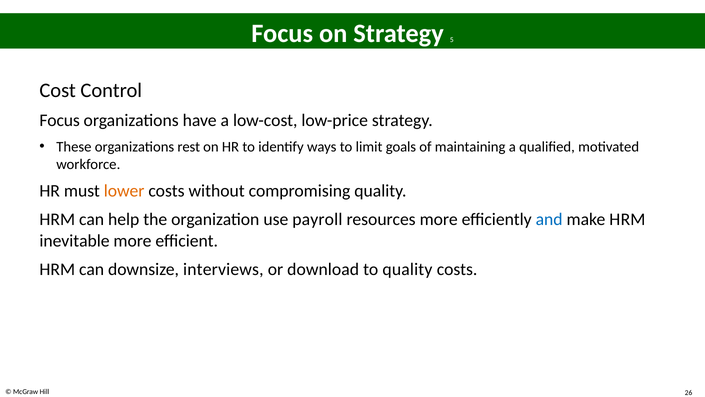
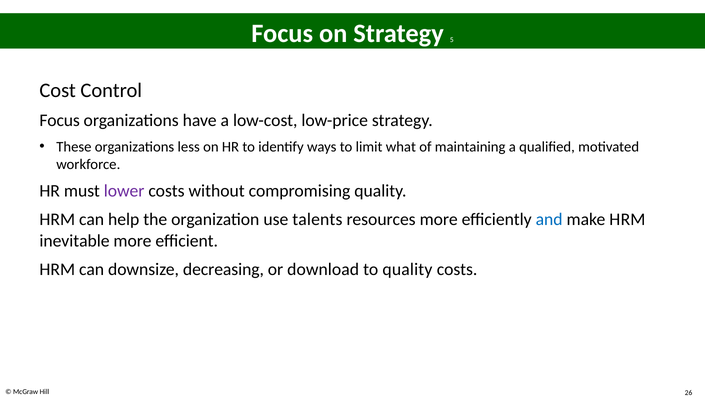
rest: rest -> less
goals: goals -> what
lower colour: orange -> purple
payroll: payroll -> talents
interviews: interviews -> decreasing
